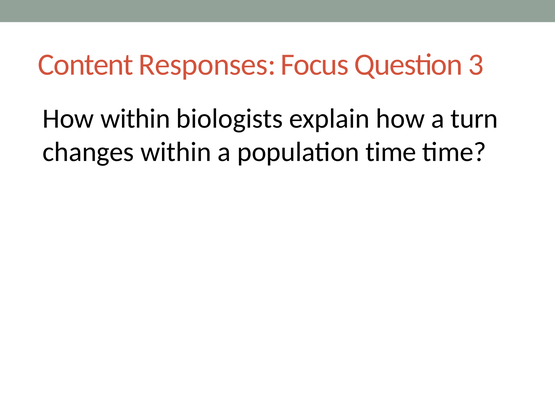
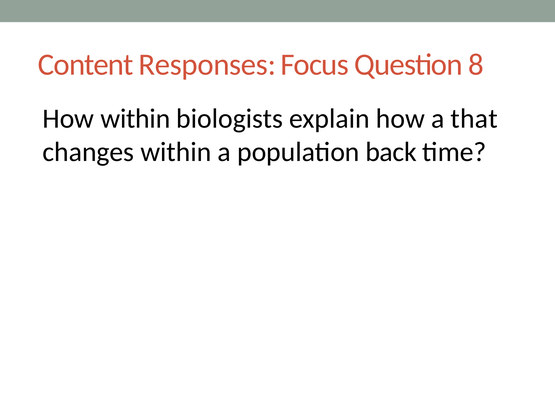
3: 3 -> 8
turn: turn -> that
population time: time -> back
